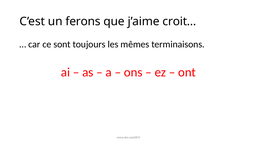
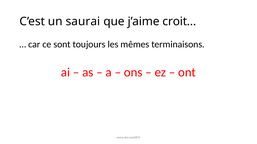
ferons: ferons -> saurai
